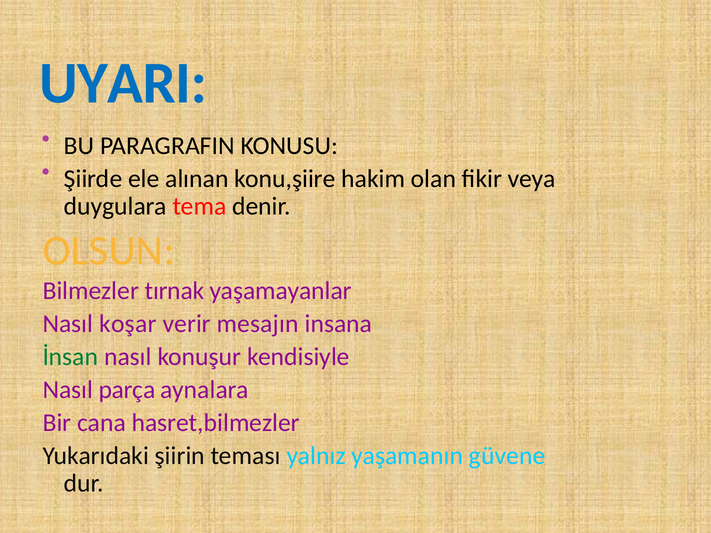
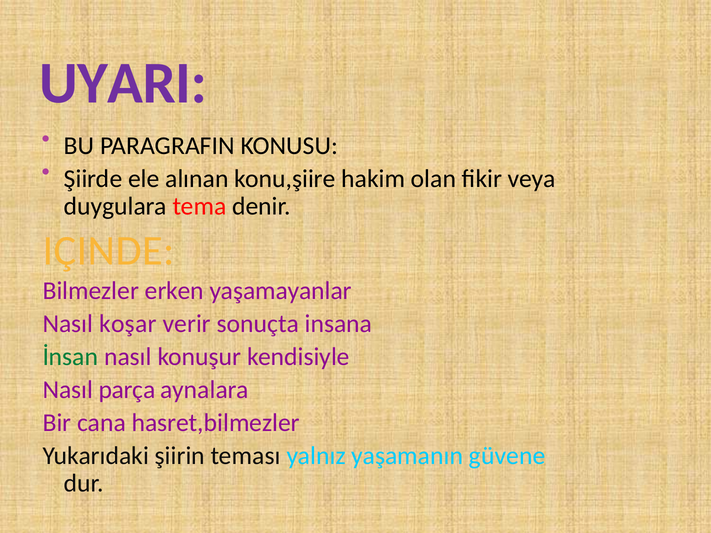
UYARI colour: blue -> purple
OLSUN: OLSUN -> IÇINDE
tırnak: tırnak -> erken
mesajın: mesajın -> sonuçta
